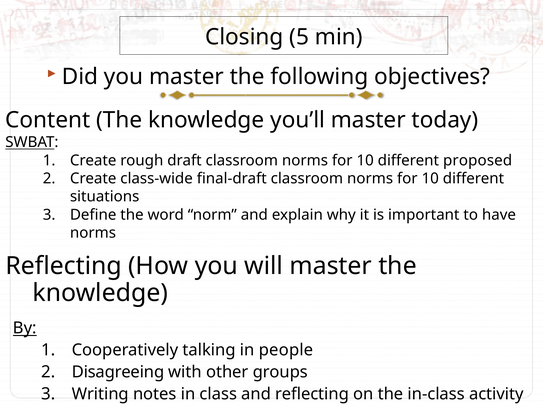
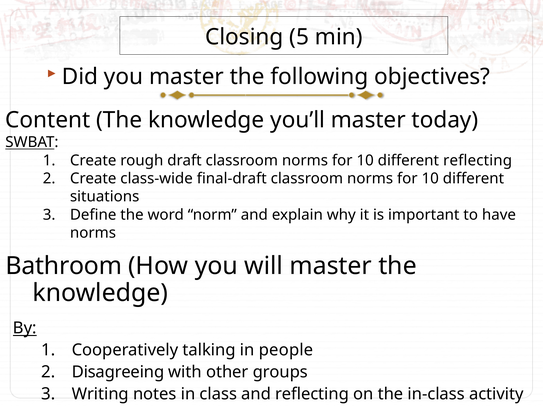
different proposed: proposed -> reflecting
Reflecting at (64, 266): Reflecting -> Bathroom
